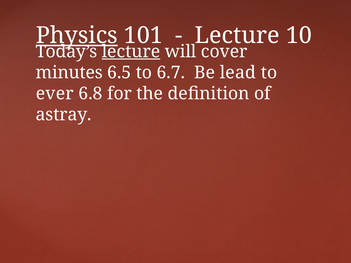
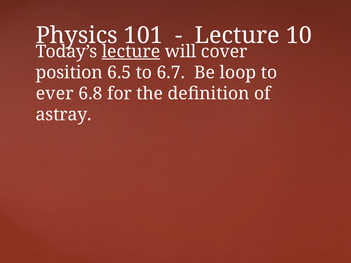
Physics underline: present -> none
minutes: minutes -> position
lead: lead -> loop
